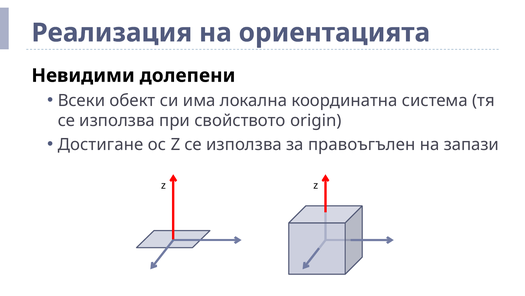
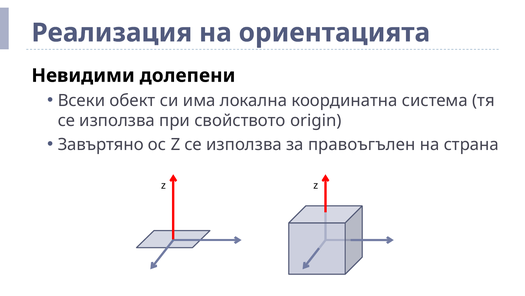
Достигане: Достигане -> Завъртяно
запази: запази -> страна
